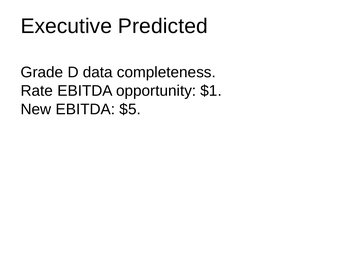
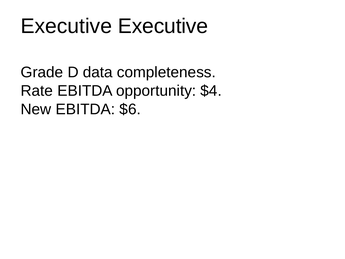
Executive Predicted: Predicted -> Executive
$1: $1 -> $4
$5: $5 -> $6
